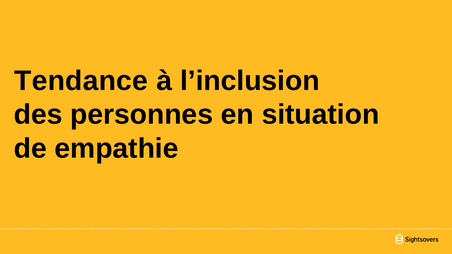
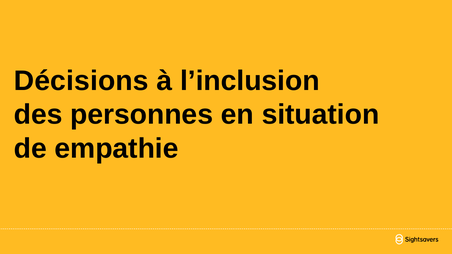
Tendance: Tendance -> Décisions
